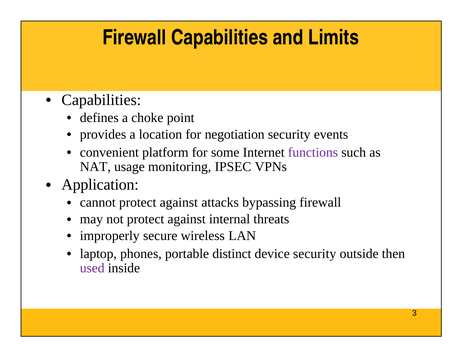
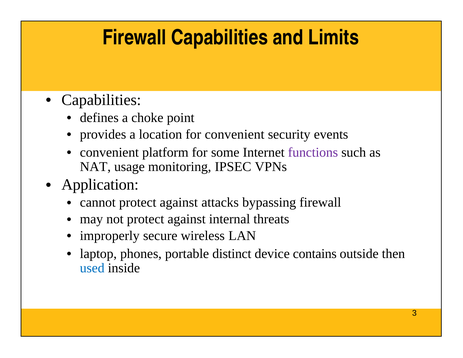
for negotiation: negotiation -> convenient
device security: security -> contains
used colour: purple -> blue
